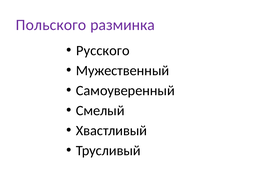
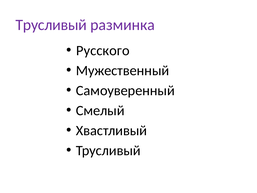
Польского at (51, 25): Польского -> Трусливый
